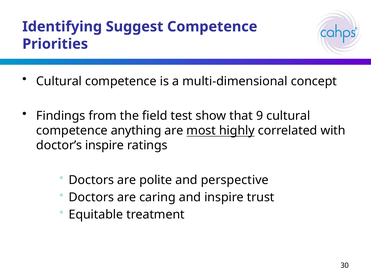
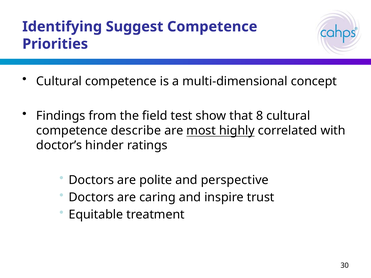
9: 9 -> 8
anything: anything -> describe
doctor’s inspire: inspire -> hinder
